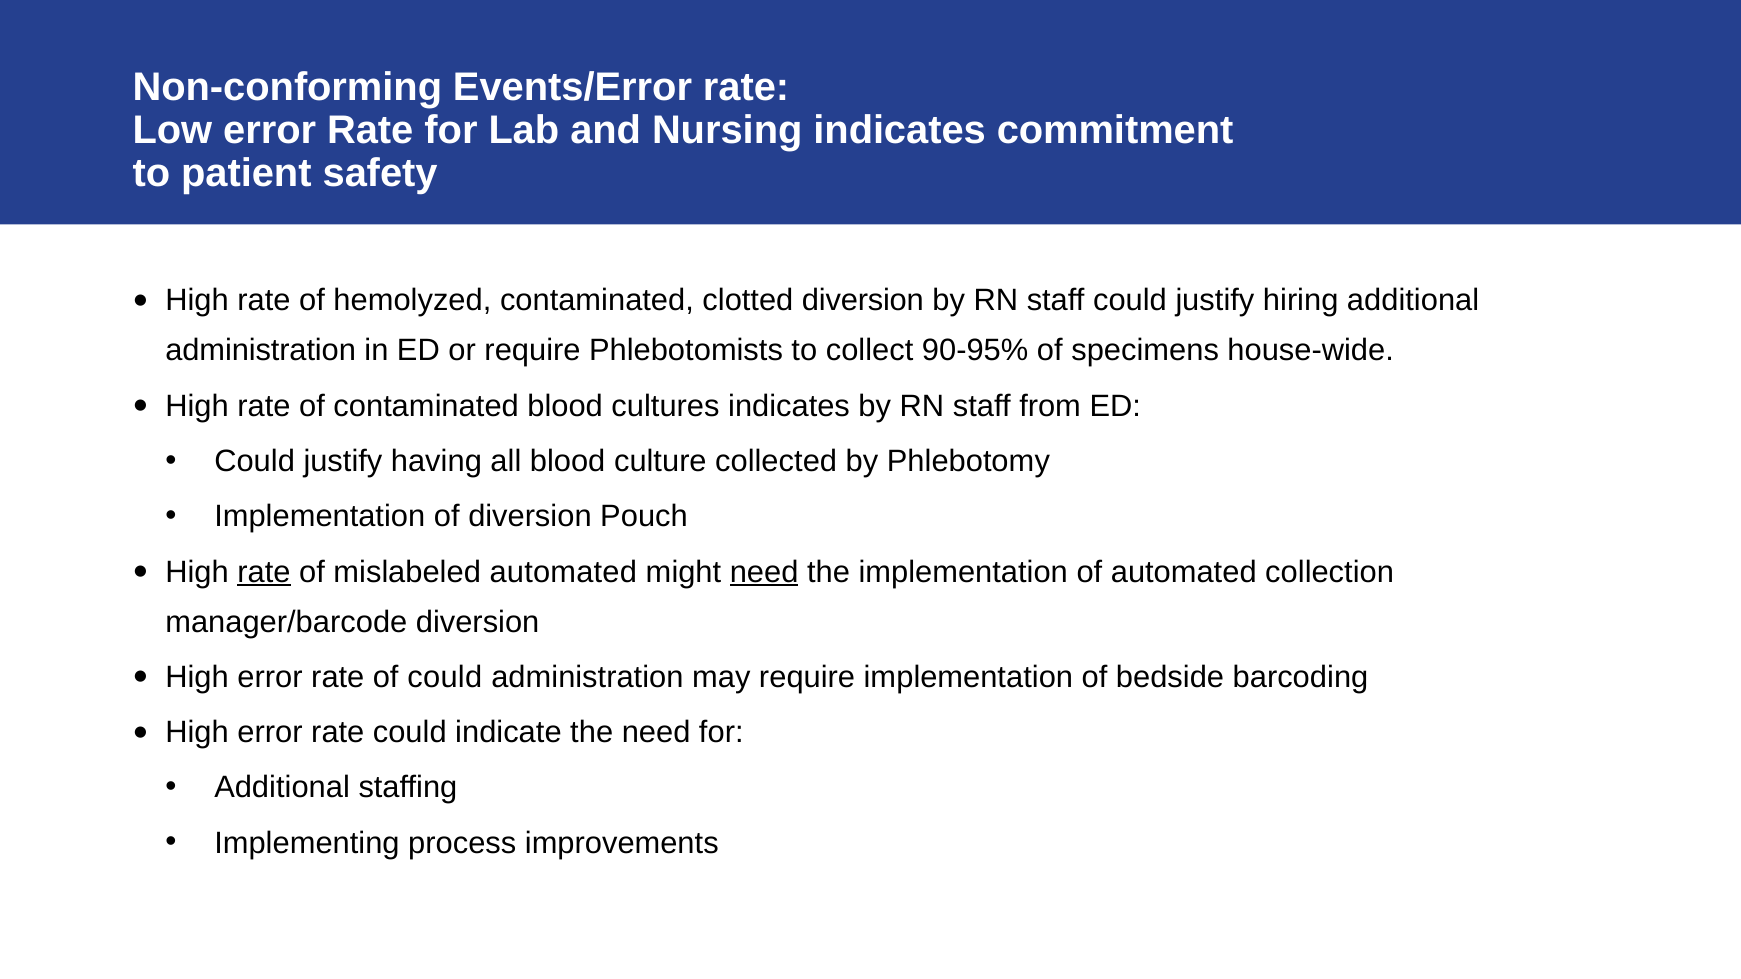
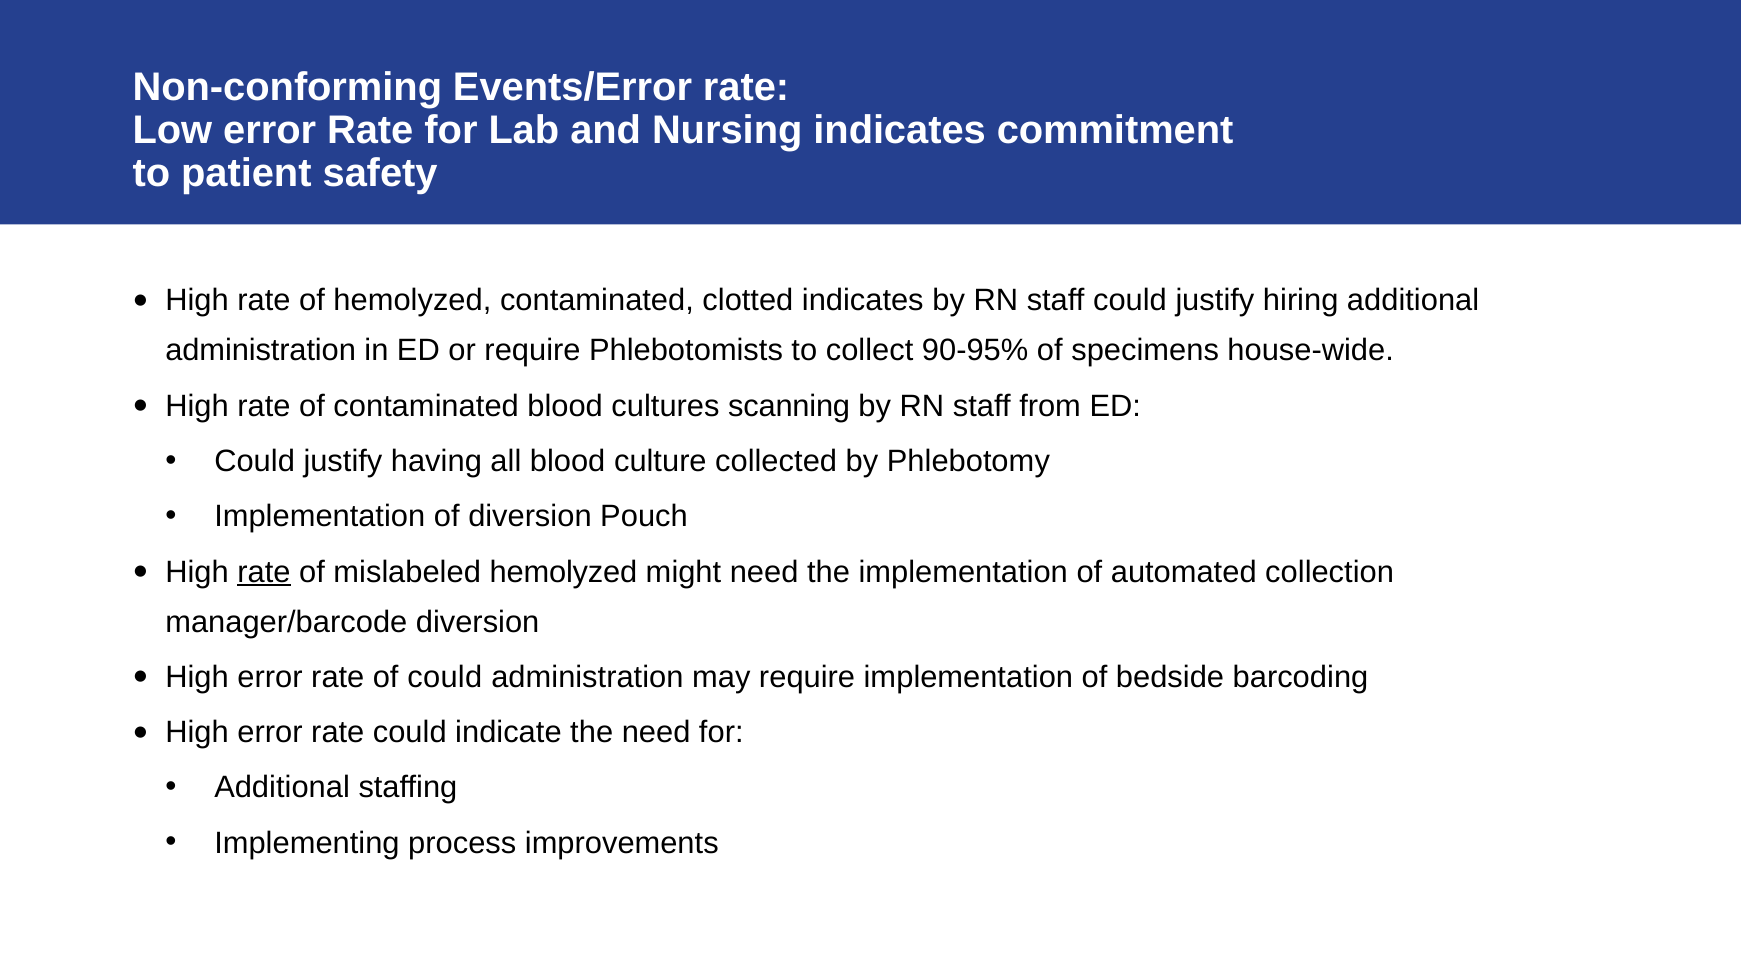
clotted diversion: diversion -> indicates
cultures indicates: indicates -> scanning
mislabeled automated: automated -> hemolyzed
need at (764, 572) underline: present -> none
